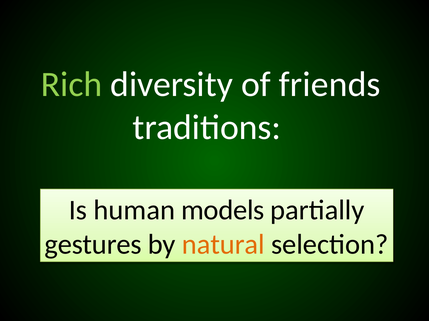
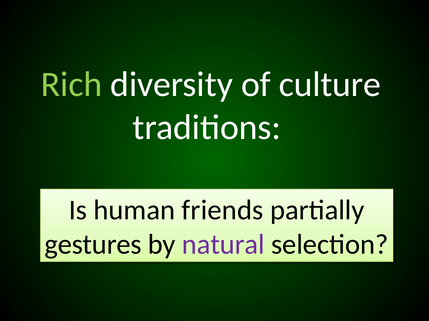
friends: friends -> culture
models: models -> friends
natural colour: orange -> purple
